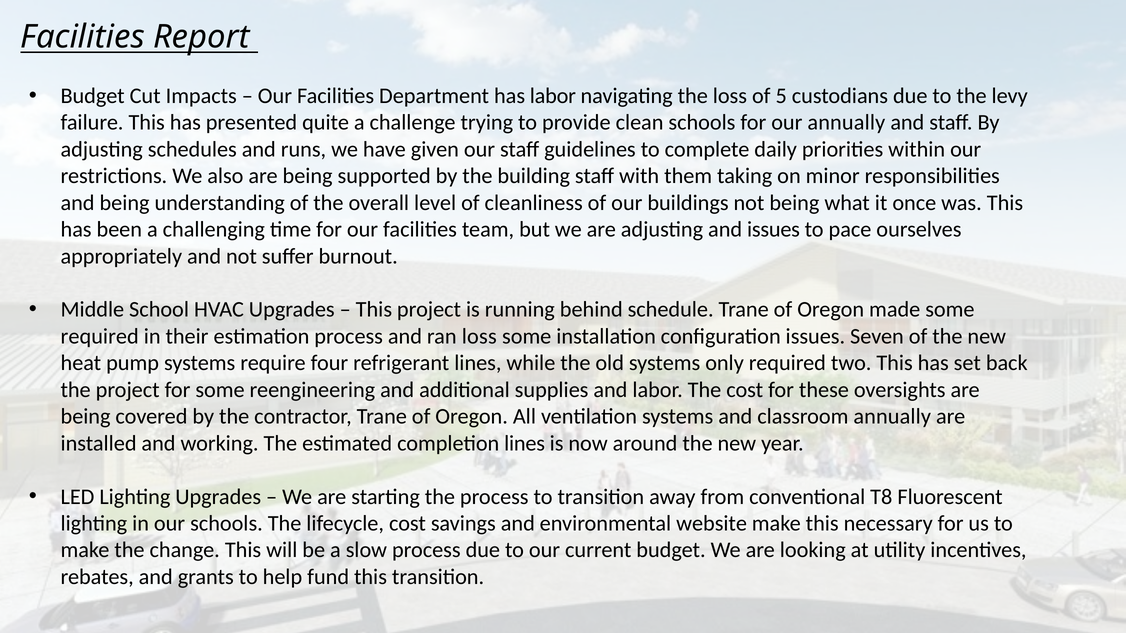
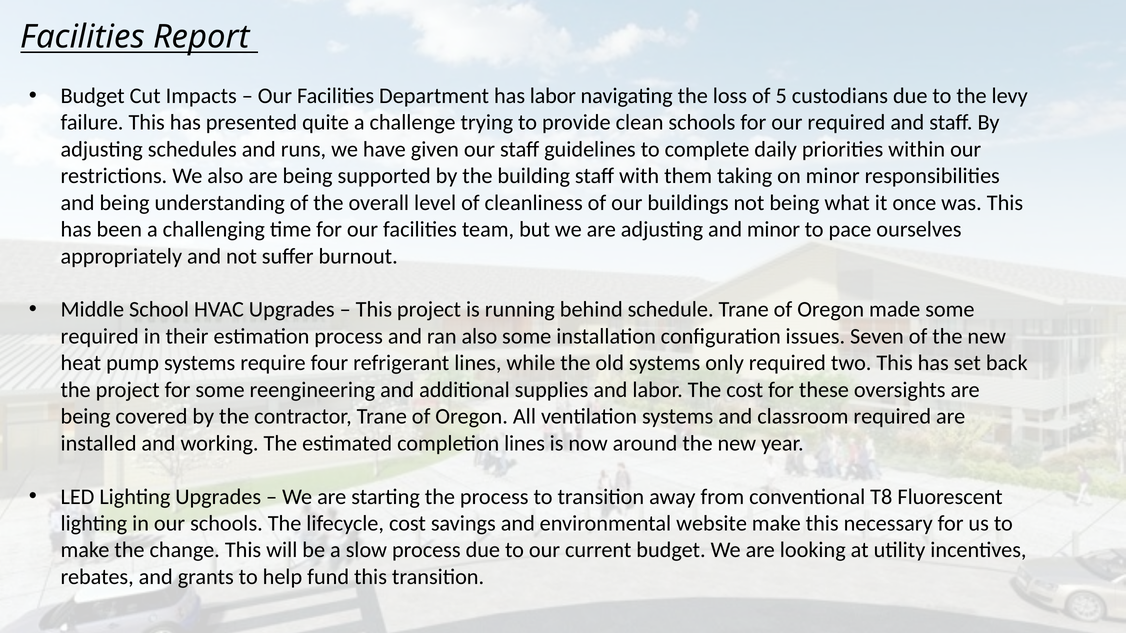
our annually: annually -> required
and issues: issues -> minor
ran loss: loss -> also
classroom annually: annually -> required
